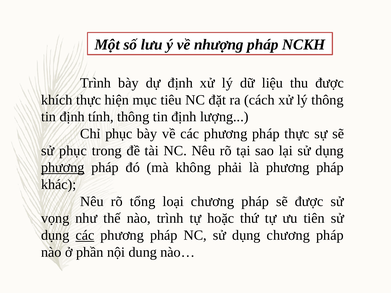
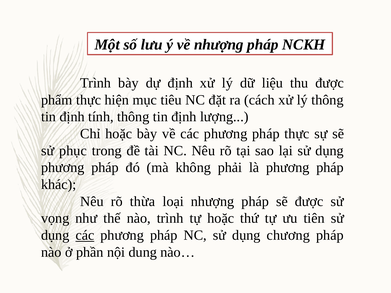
khích: khích -> phẩm
Chỉ phục: phục -> hoặc
phương at (63, 168) underline: present -> none
tổng: tổng -> thừa
loại chương: chương -> nhượng
